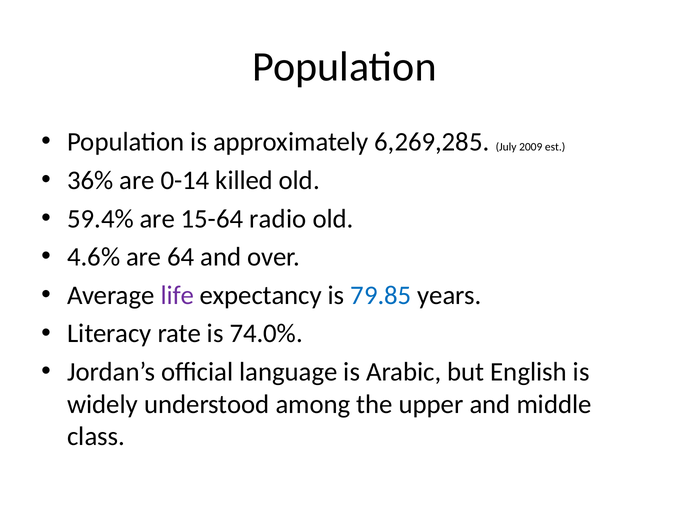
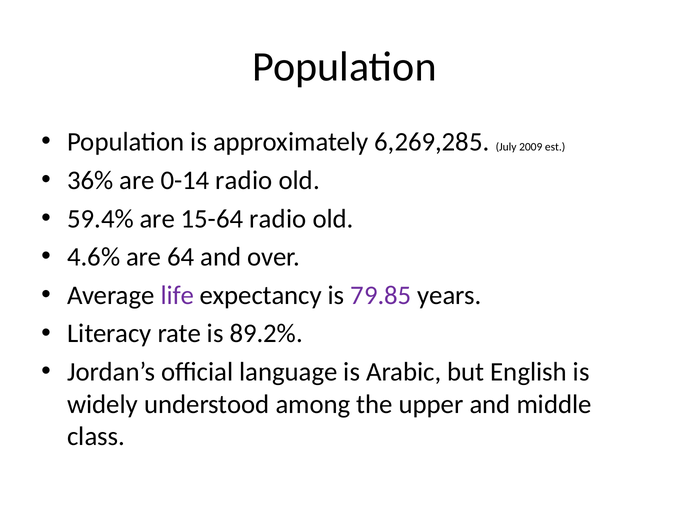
0-14 killed: killed -> radio
79.85 colour: blue -> purple
74.0%: 74.0% -> 89.2%
